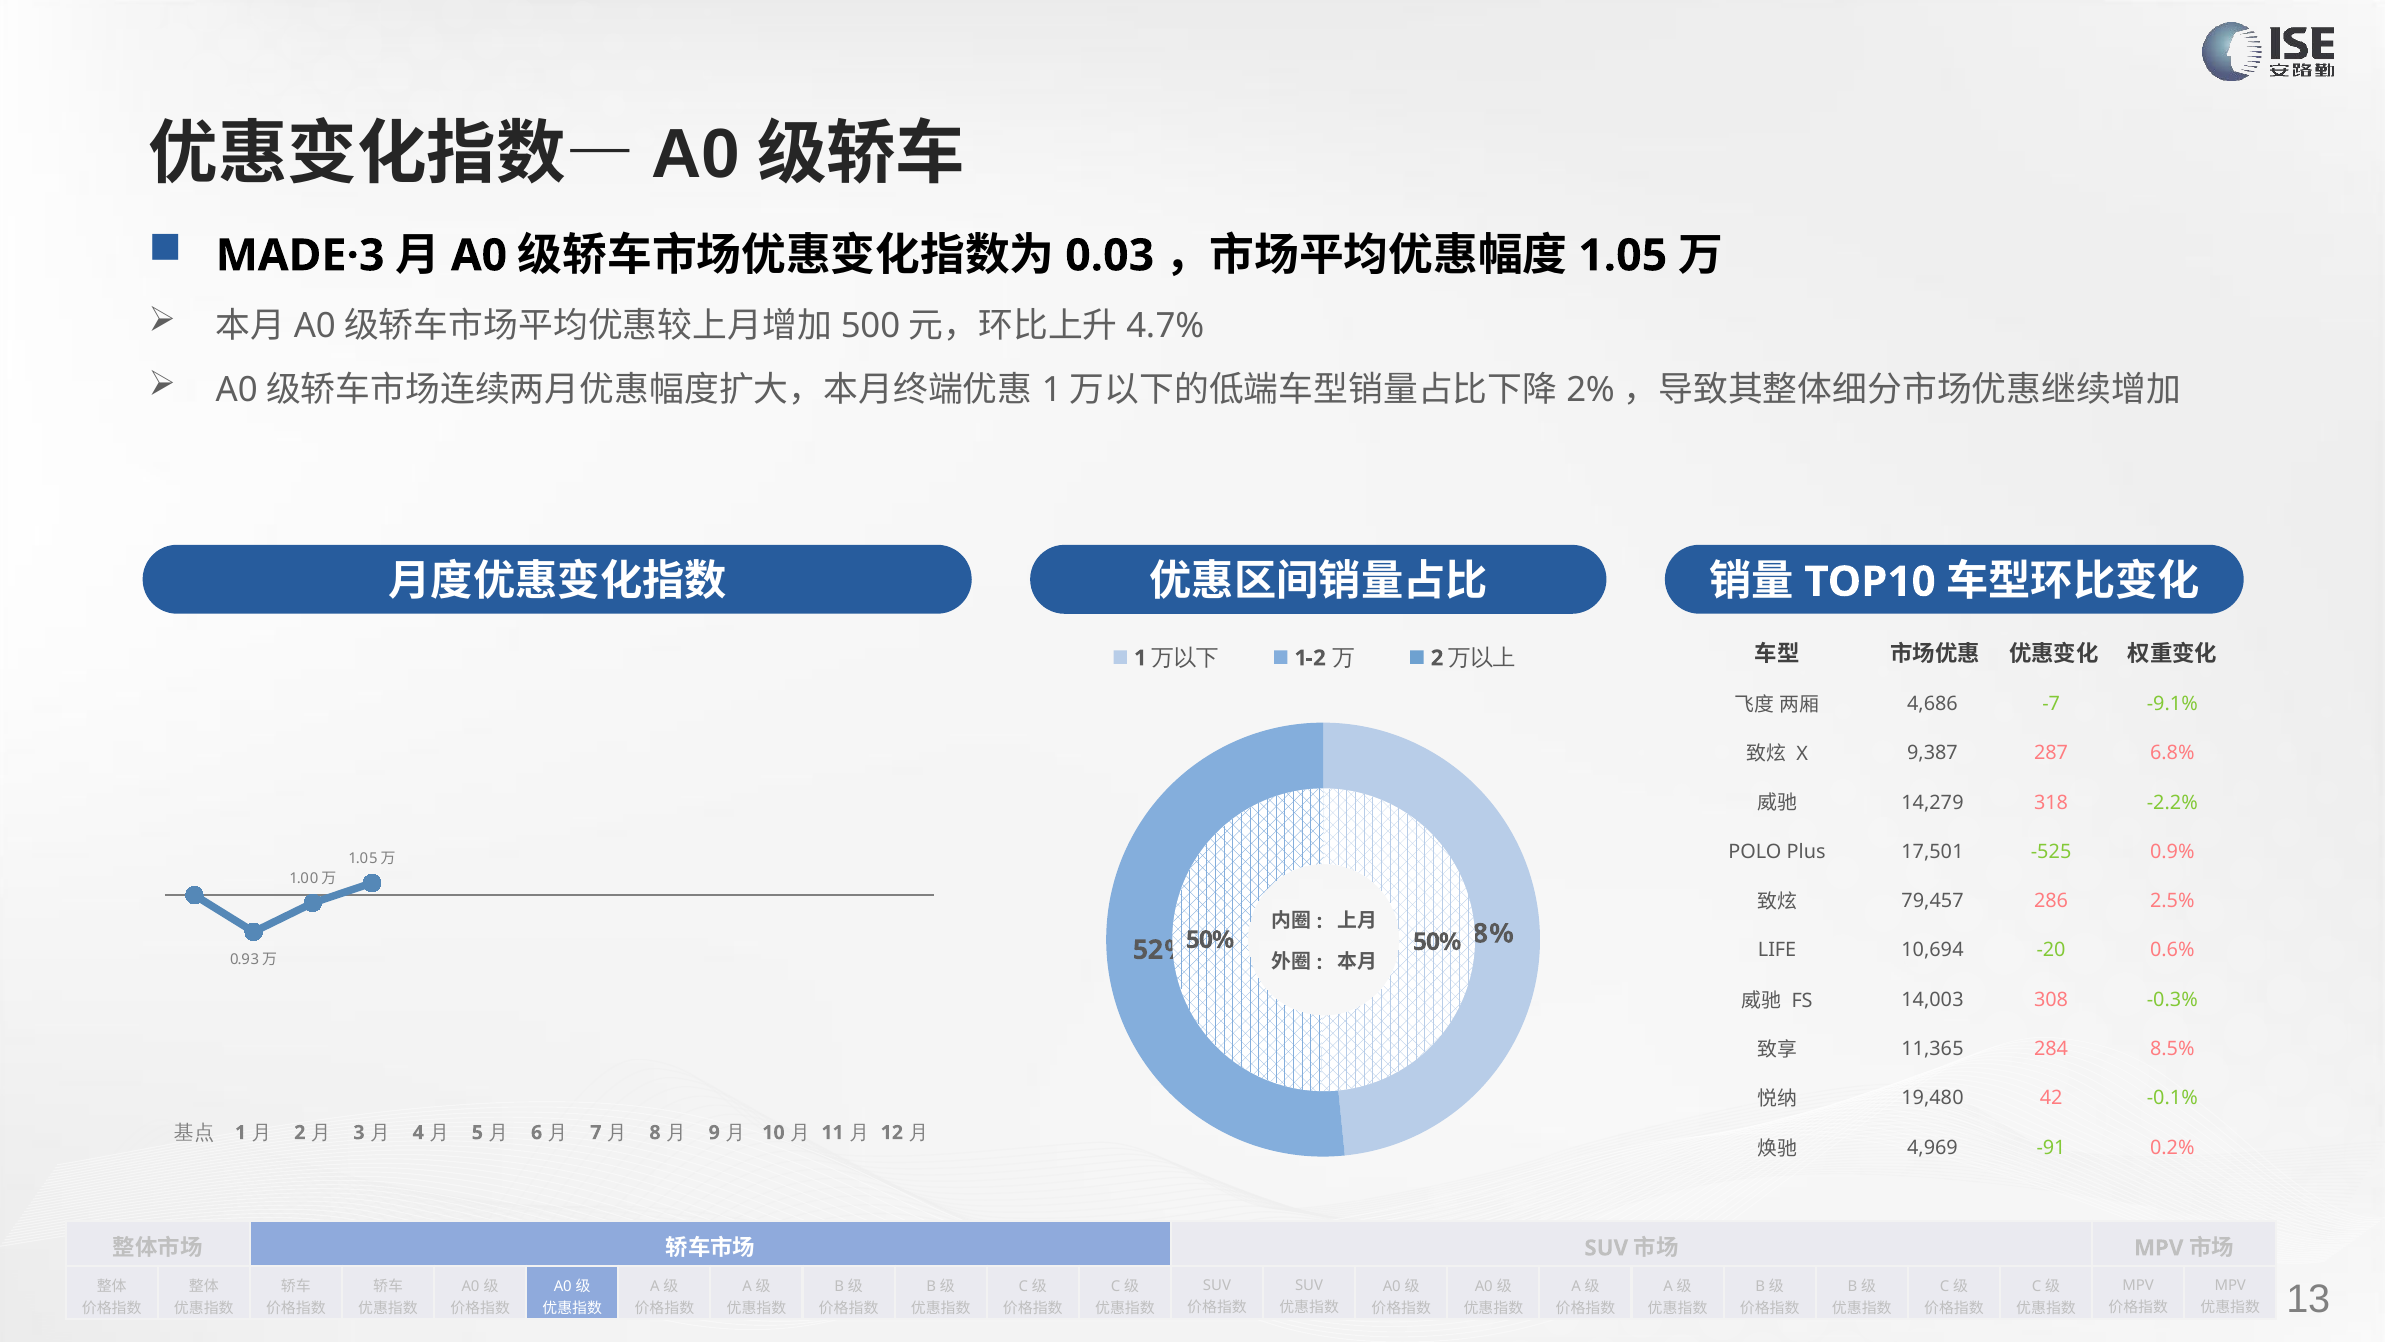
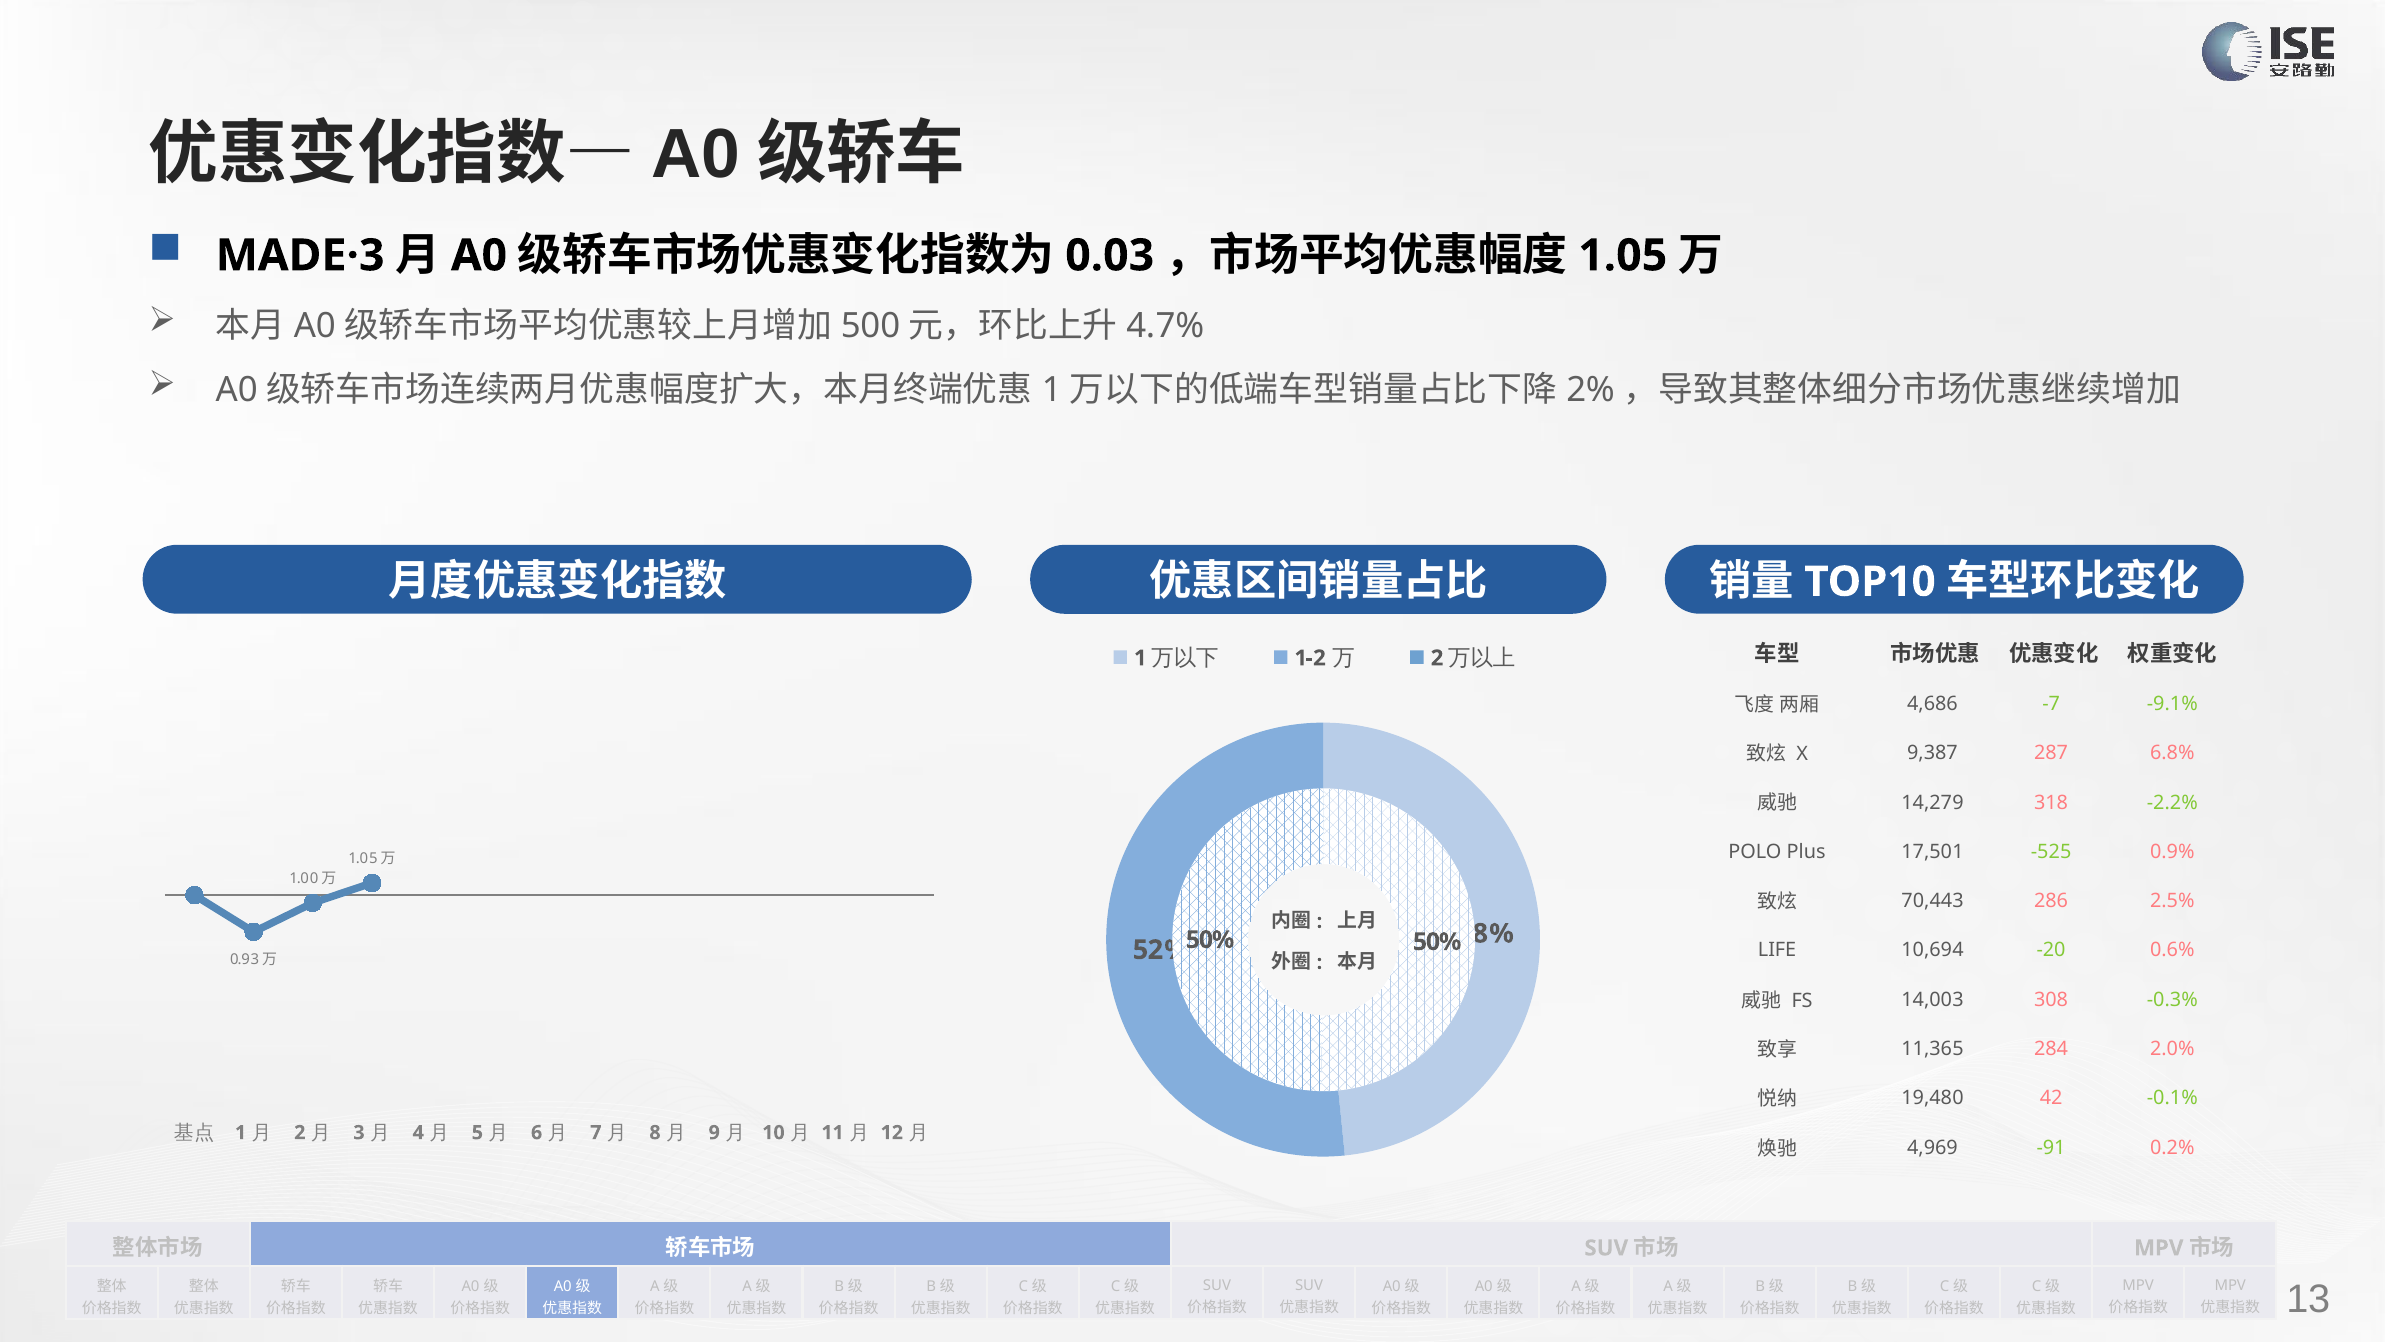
79,457: 79,457 -> 70,443
8.5%: 8.5% -> 2.0%
